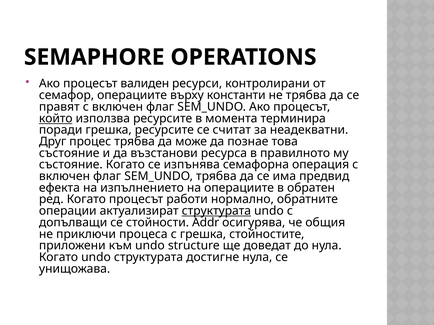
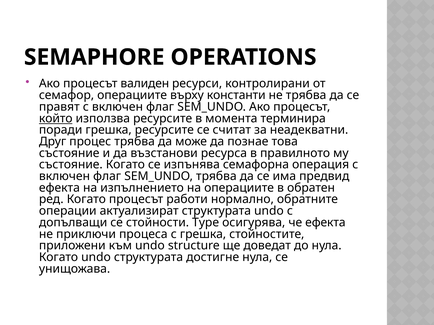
структурата at (216, 211) underline: present -> none
Addr: Addr -> Type
че общия: общия -> ефекта
